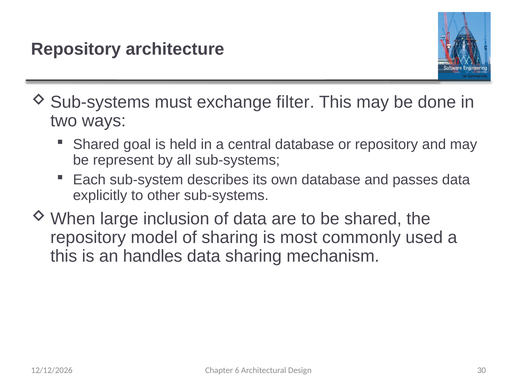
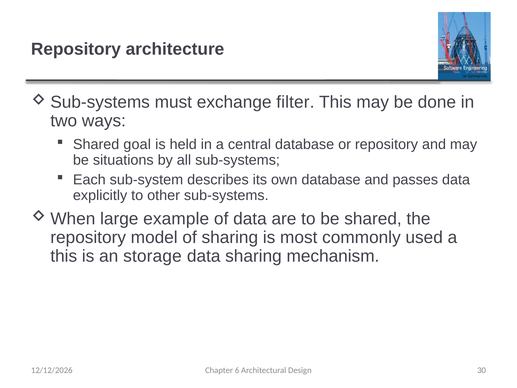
represent: represent -> situations
inclusion: inclusion -> example
handles: handles -> storage
